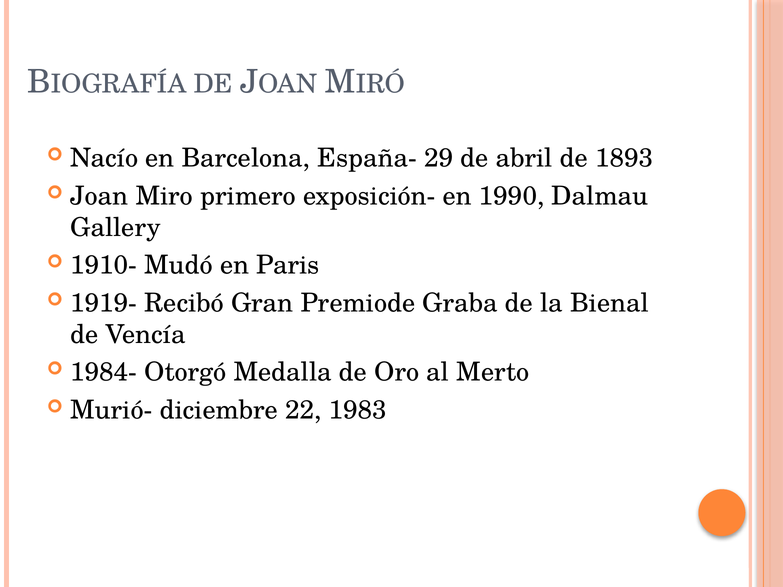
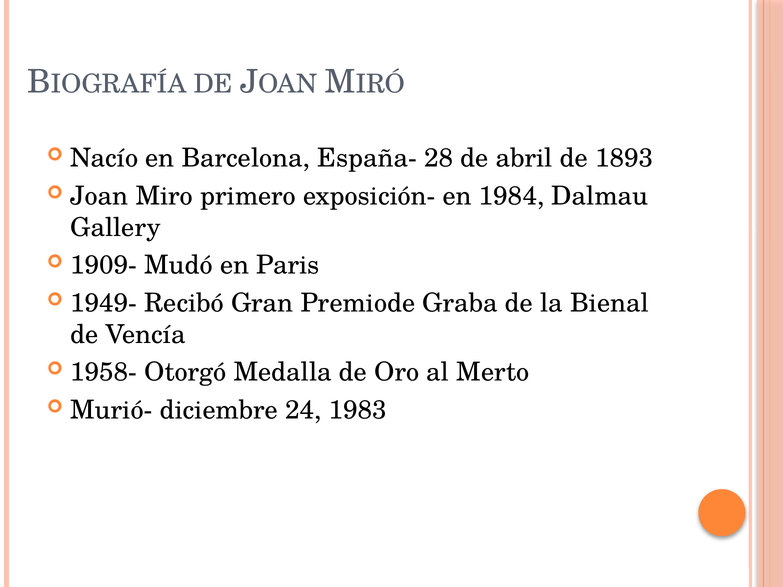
29: 29 -> 28
1990: 1990 -> 1984
1910-: 1910- -> 1909-
1919-: 1919- -> 1949-
1984-: 1984- -> 1958-
22: 22 -> 24
